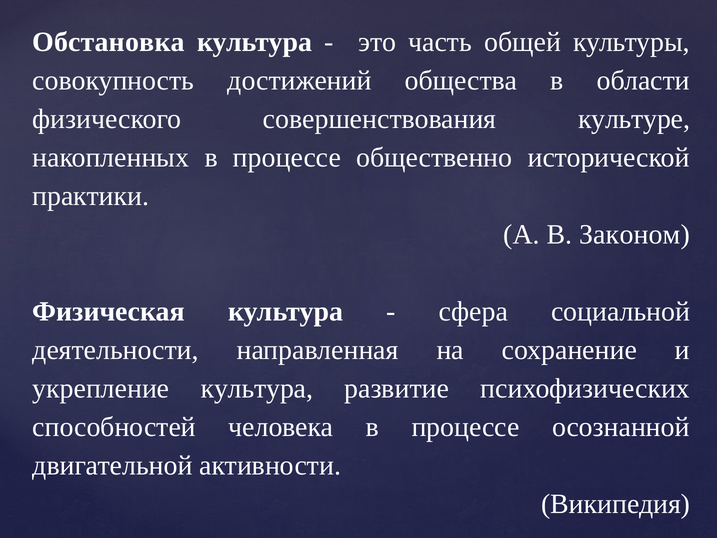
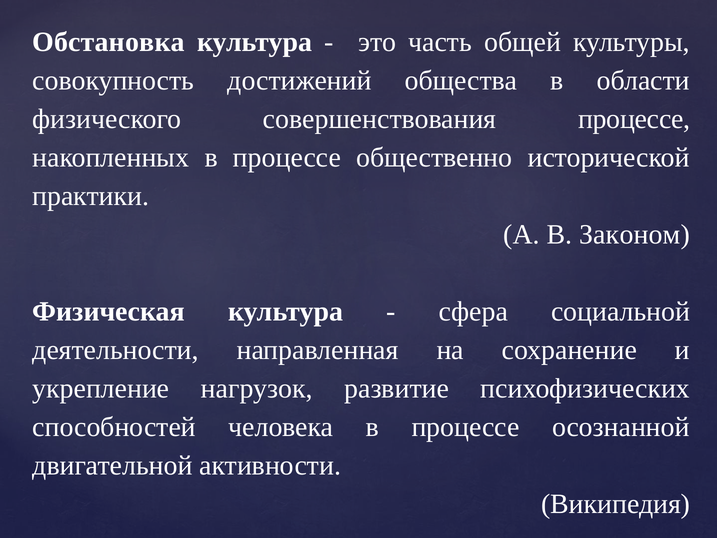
совершенствования культуре: культуре -> процессе
укрепление культура: культура -> нагрузок
